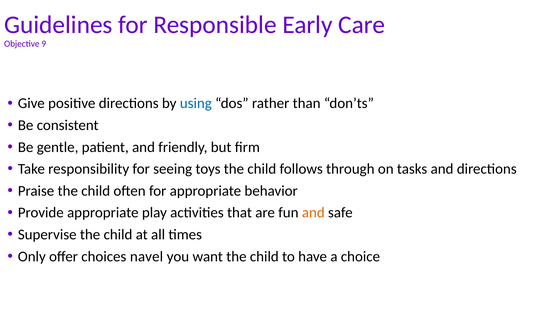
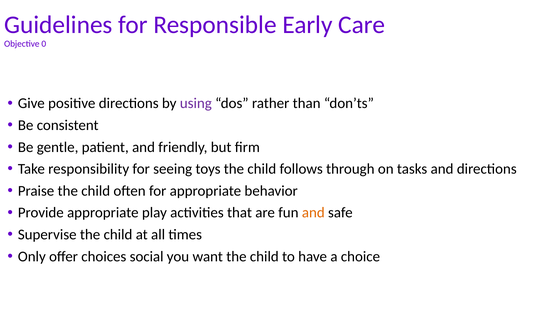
9: 9 -> 0
using colour: blue -> purple
navel: navel -> social
